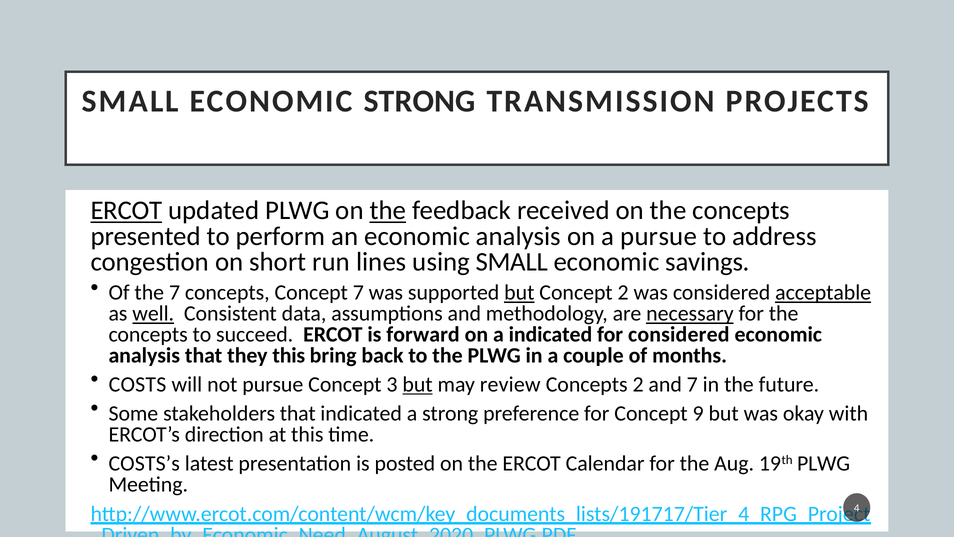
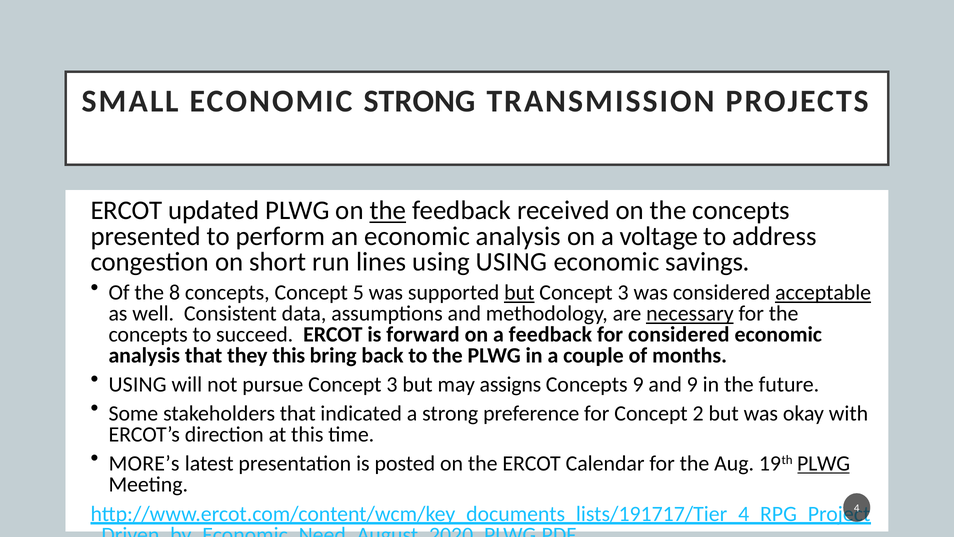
ERCOT at (127, 210) underline: present -> none
a pursue: pursue -> voltage
using SMALL: SMALL -> USING
the 7: 7 -> 8
Concept 7: 7 -> 5
2 at (623, 293): 2 -> 3
well underline: present -> none
a indicated: indicated -> feedback
COSTS at (138, 384): COSTS -> USING
but at (418, 384) underline: present -> none
review: review -> assigns
Concepts 2: 2 -> 9
and 7: 7 -> 9
9: 9 -> 2
COSTS’s: COSTS’s -> MORE’s
PLWG at (824, 463) underline: none -> present
